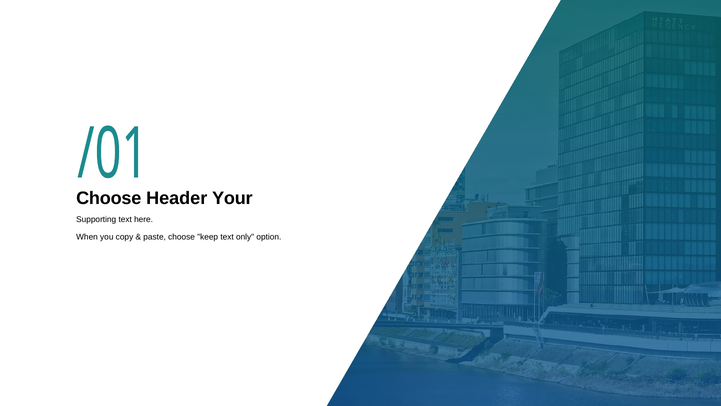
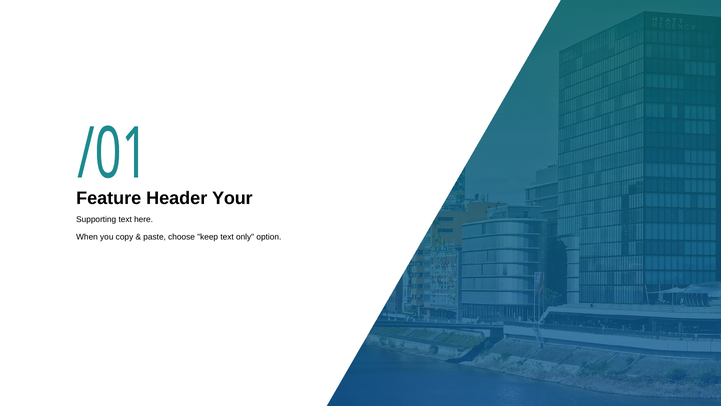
Choose at (109, 198): Choose -> Feature
